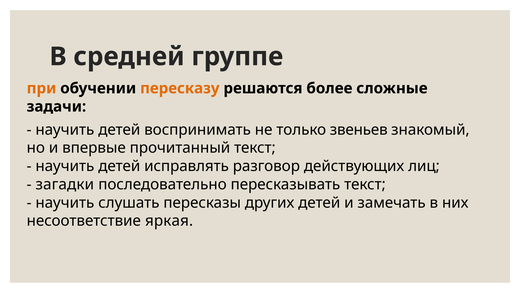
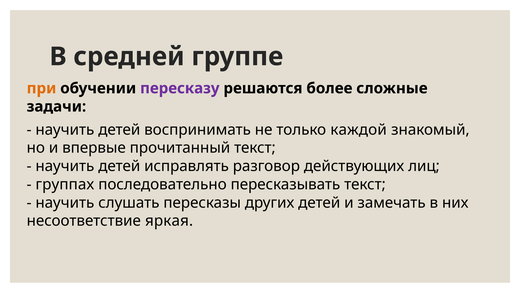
пересказу colour: orange -> purple
звеньев: звеньев -> каждой
загадки: загадки -> группах
